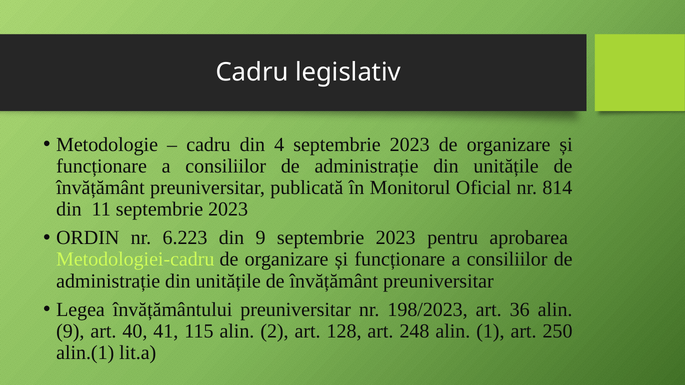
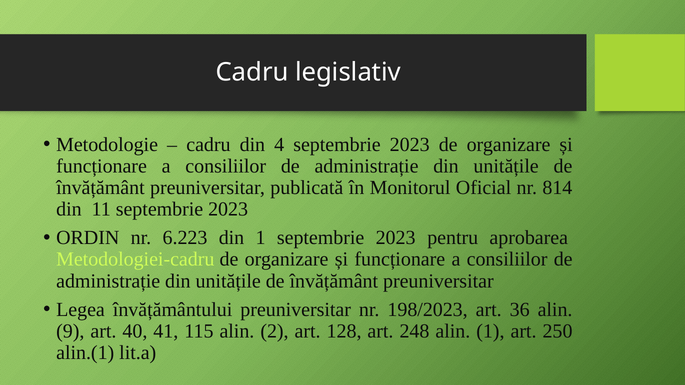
din 9: 9 -> 1
